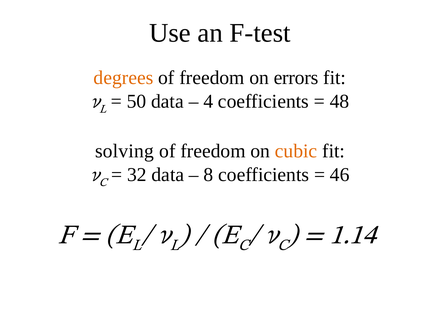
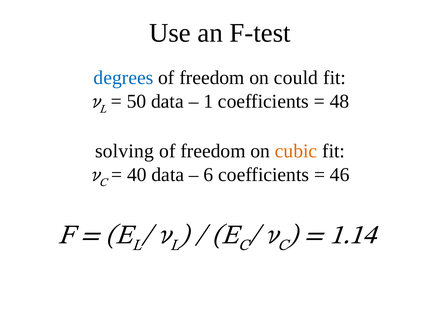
degrees colour: orange -> blue
errors: errors -> could
4: 4 -> 1
32: 32 -> 40
8: 8 -> 6
